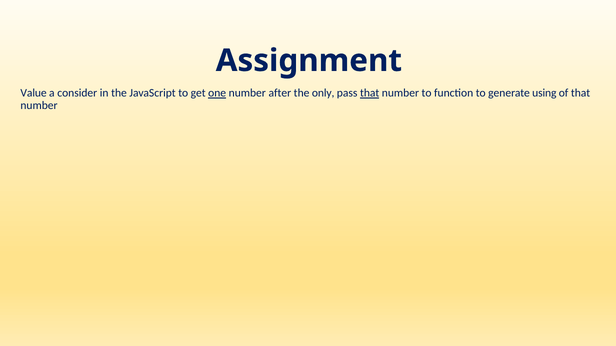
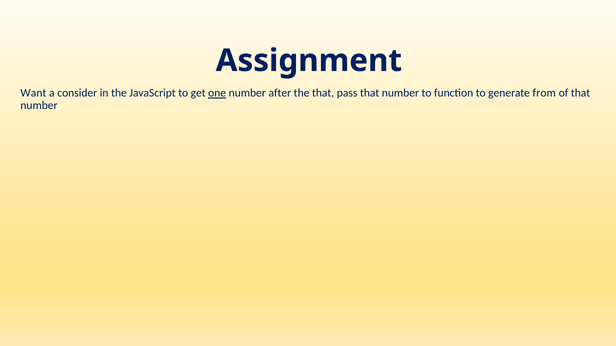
Value: Value -> Want
the only: only -> that
that at (370, 93) underline: present -> none
using: using -> from
